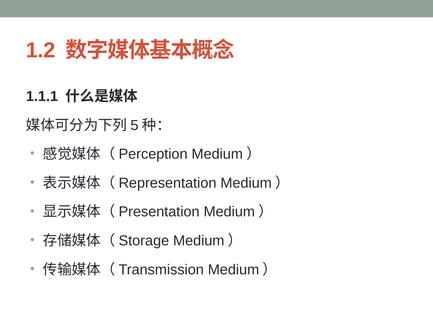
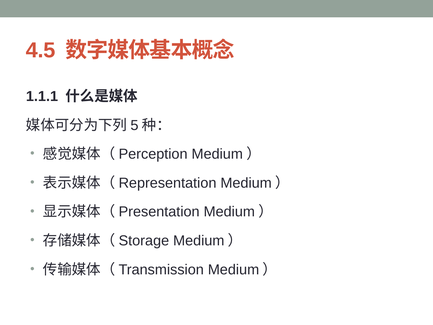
1.2: 1.2 -> 4.5
